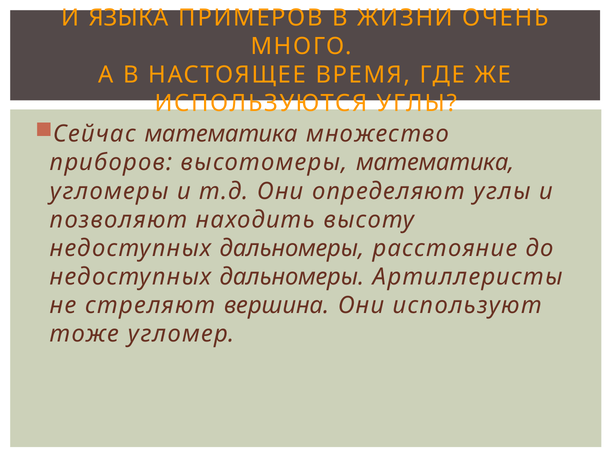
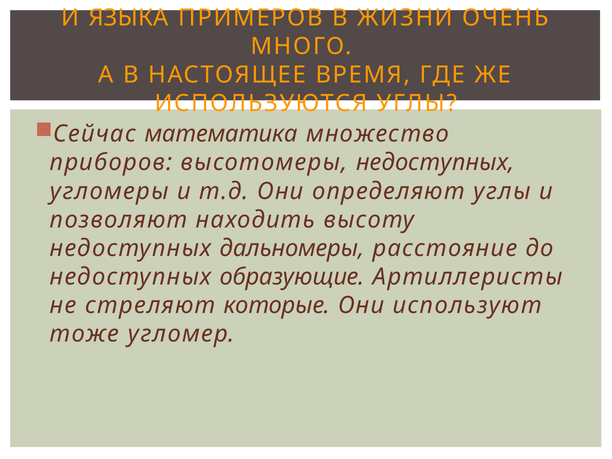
высотомеры математика: математика -> недоступных
дальномеры at (292, 277): дальномеры -> образующие
вершина: вершина -> которые
